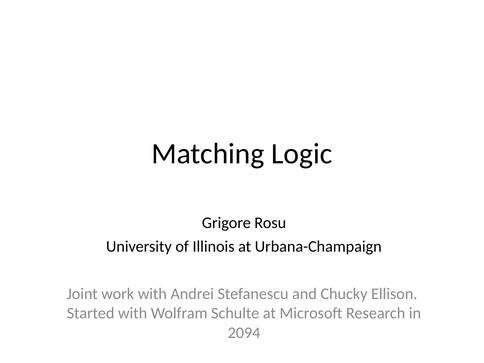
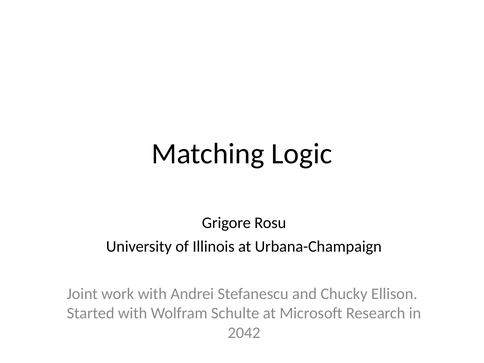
2094: 2094 -> 2042
